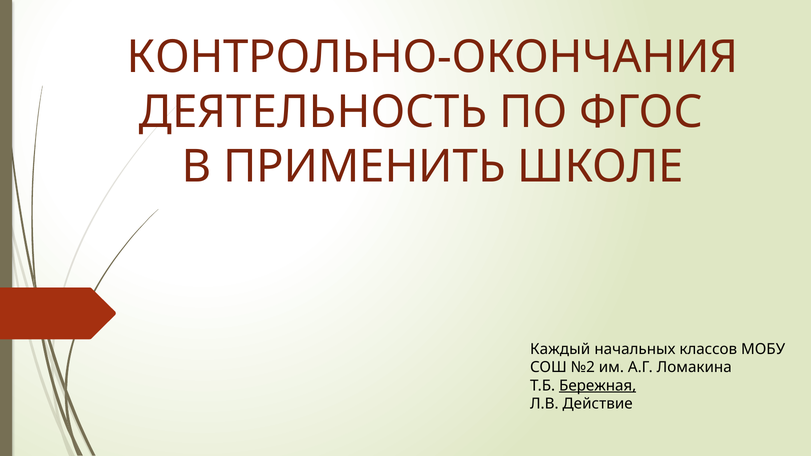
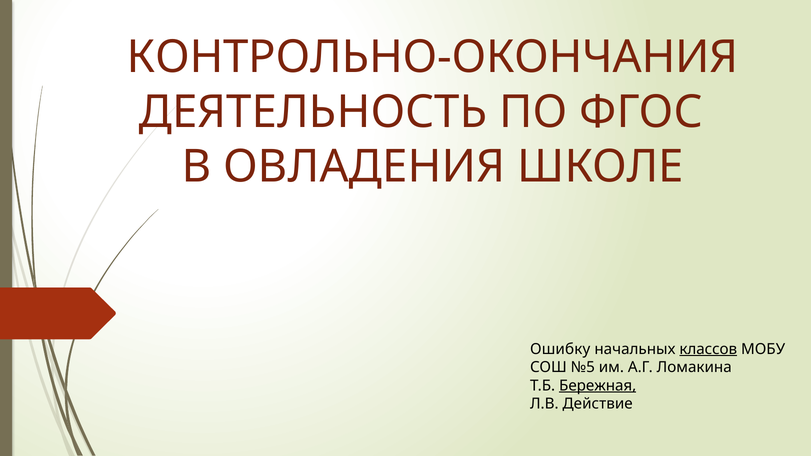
ПРИМЕНИТЬ: ПРИМЕНИТЬ -> ОВЛАДЕНИЯ
Каждый: Каждый -> Ошибку
классов underline: none -> present
№2: №2 -> №5
